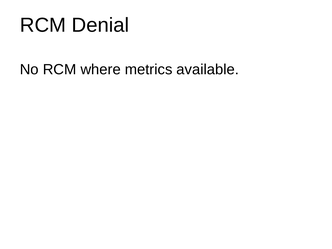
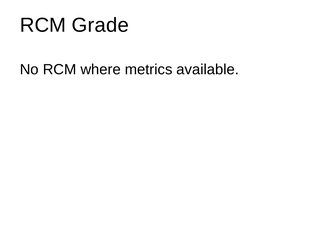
Denial: Denial -> Grade
